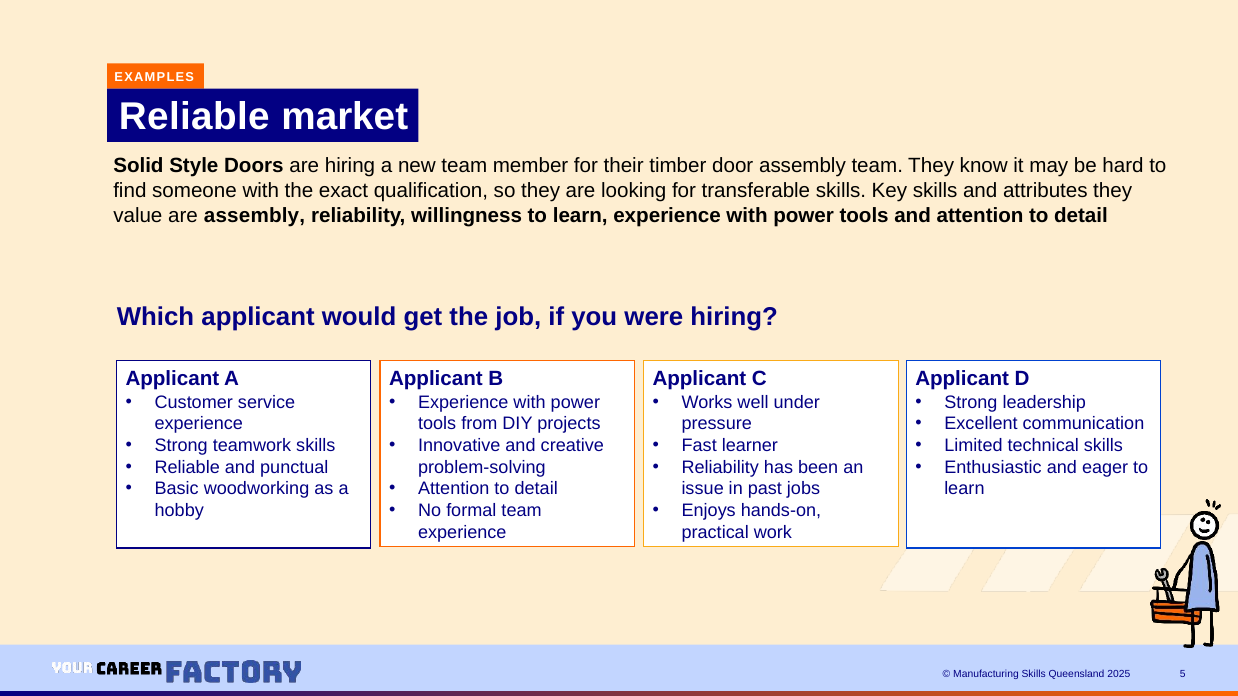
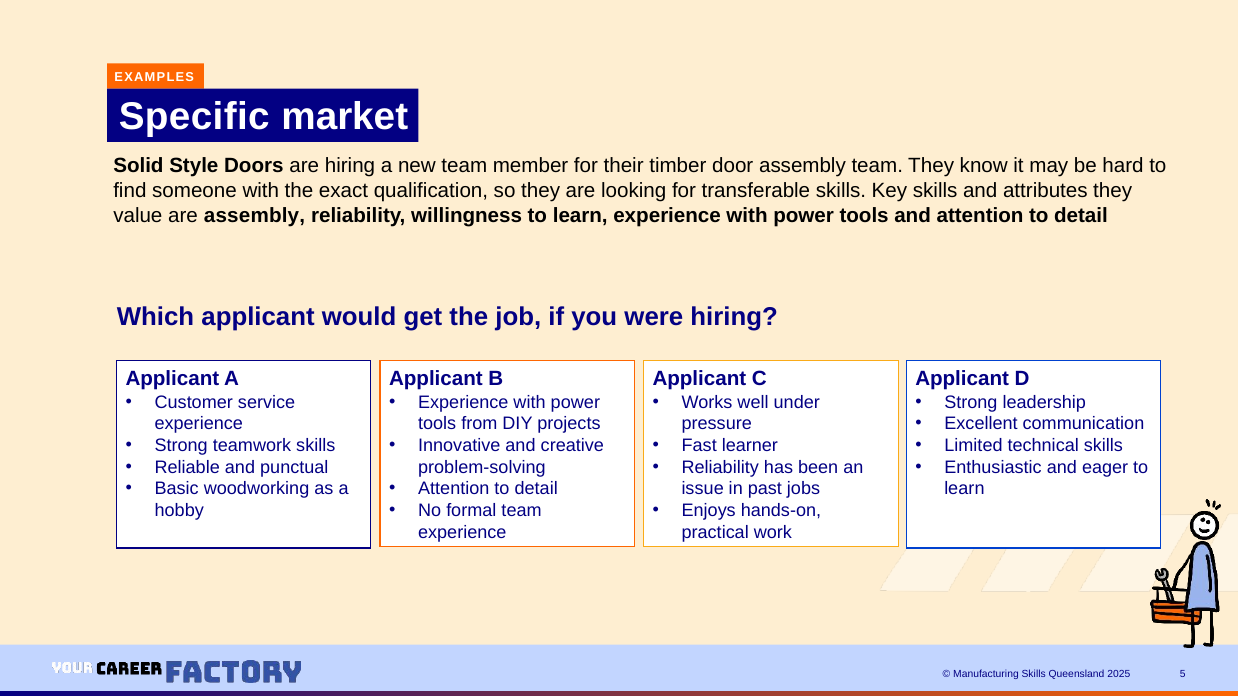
Reliable at (194, 117): Reliable -> Specific
